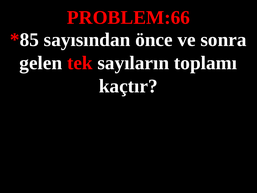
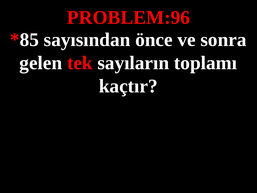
PROBLEM:66: PROBLEM:66 -> PROBLEM:96
